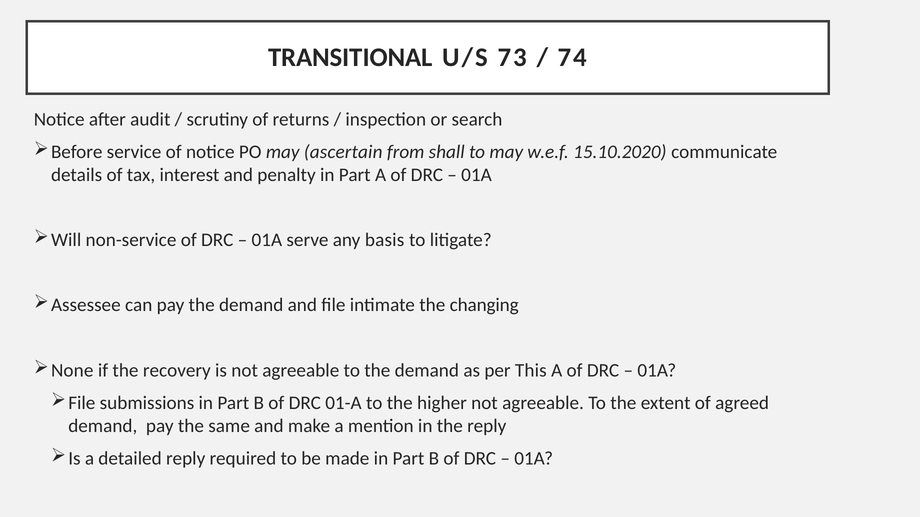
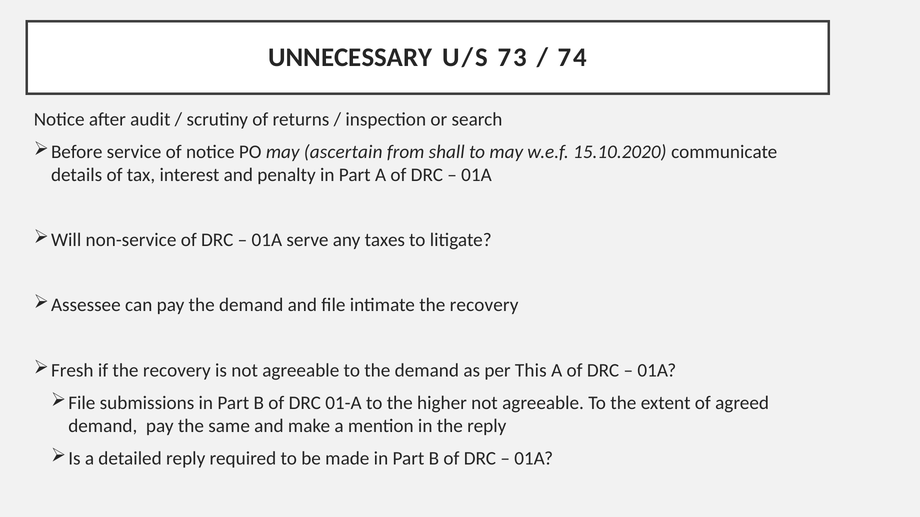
TRANSITIONAL: TRANSITIONAL -> UNNECESSARY
basis: basis -> taxes
intimate the changing: changing -> recovery
None: None -> Fresh
